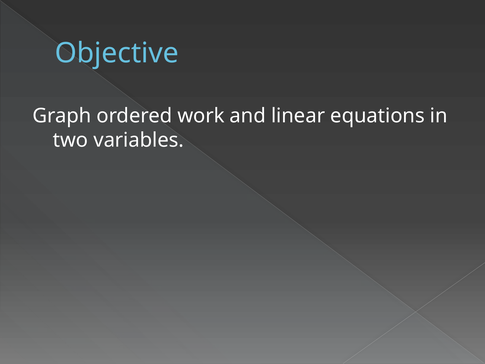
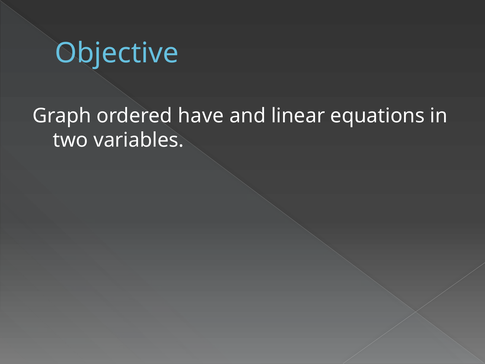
work: work -> have
